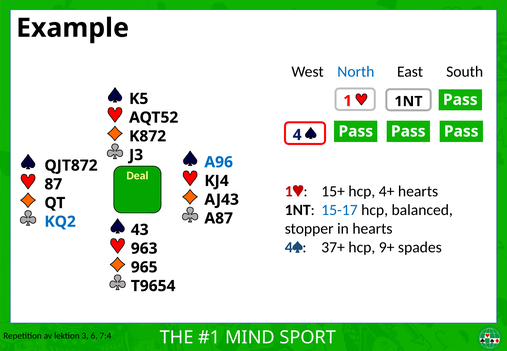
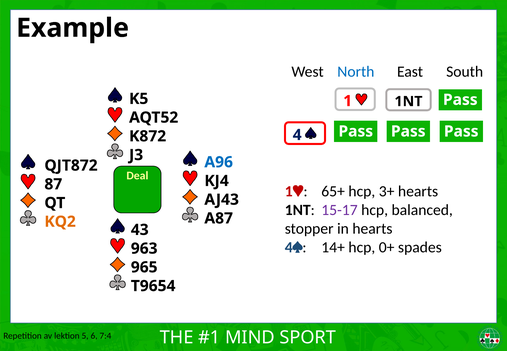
15+: 15+ -> 65+
4+: 4+ -> 3+
15-17 colour: blue -> purple
KQ2 colour: blue -> orange
37+: 37+ -> 14+
9+: 9+ -> 0+
3: 3 -> 5
